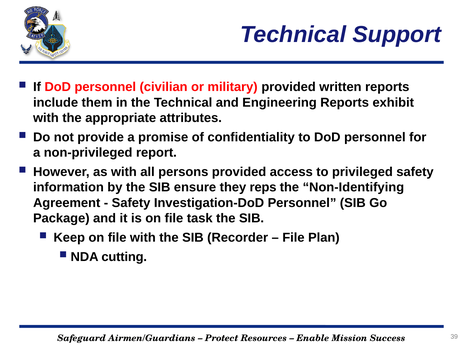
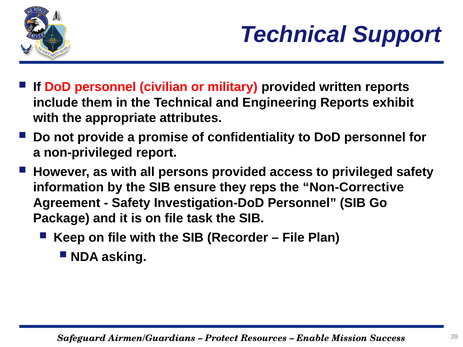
Non-Identifying: Non-Identifying -> Non-Corrective
cutting: cutting -> asking
